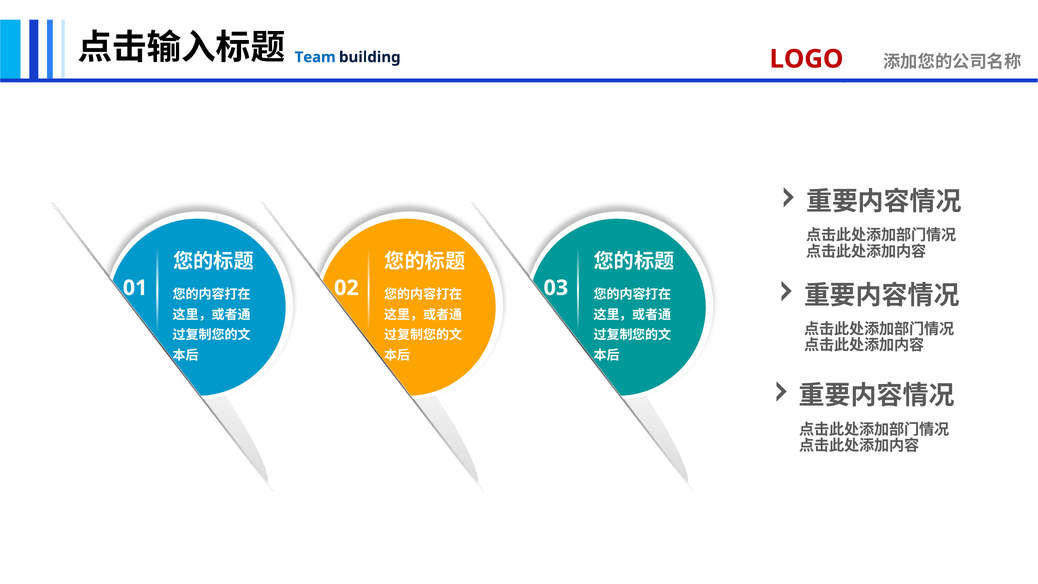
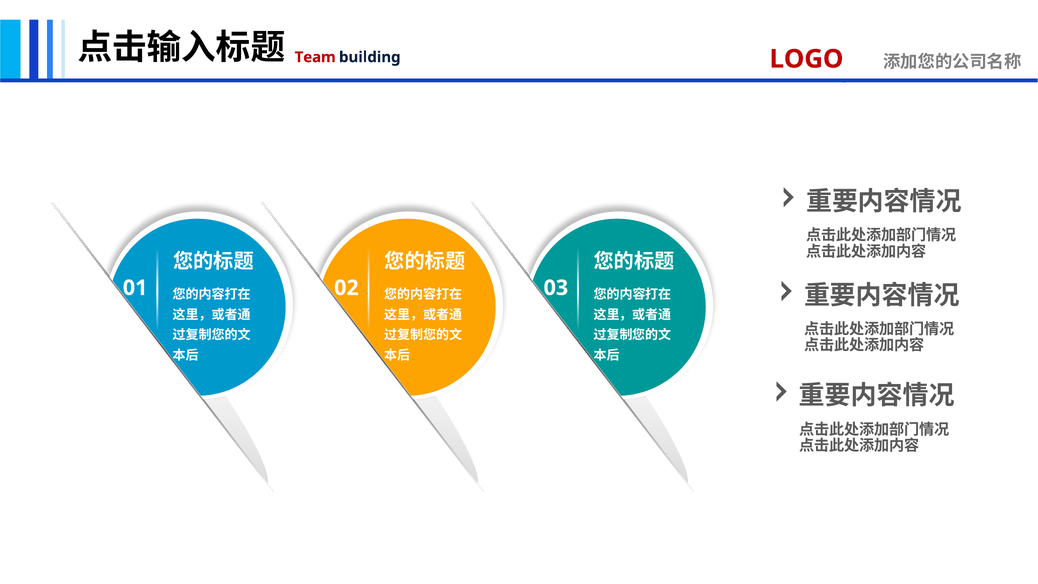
Team colour: blue -> red
